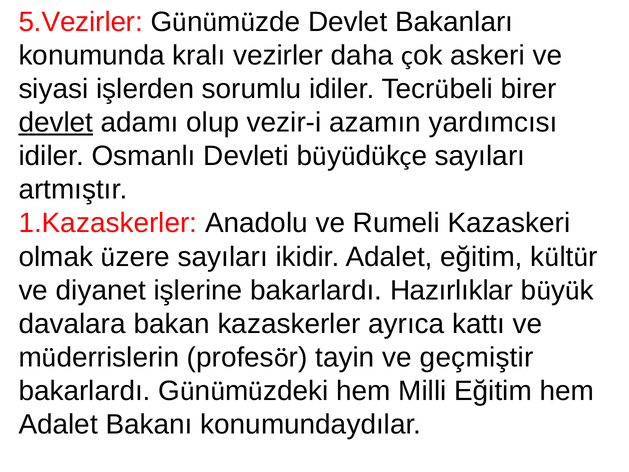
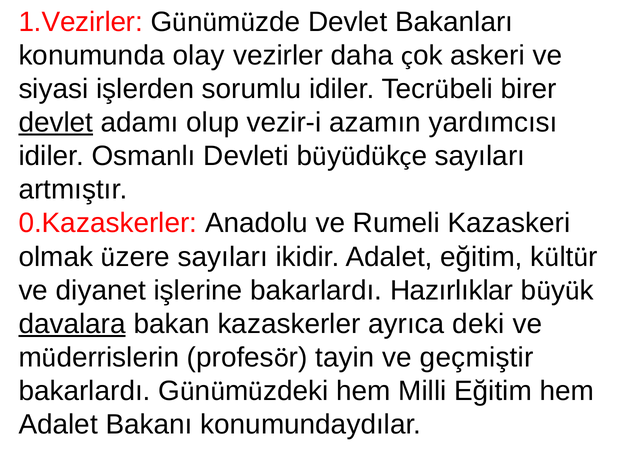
5.Vezirler: 5.Vezirler -> 1.Vezirler
kralı: kralı -> olay
1.Kazaskerler: 1.Kazaskerler -> 0.Kazaskerler
davalara underline: none -> present
kattı: kattı -> deki
